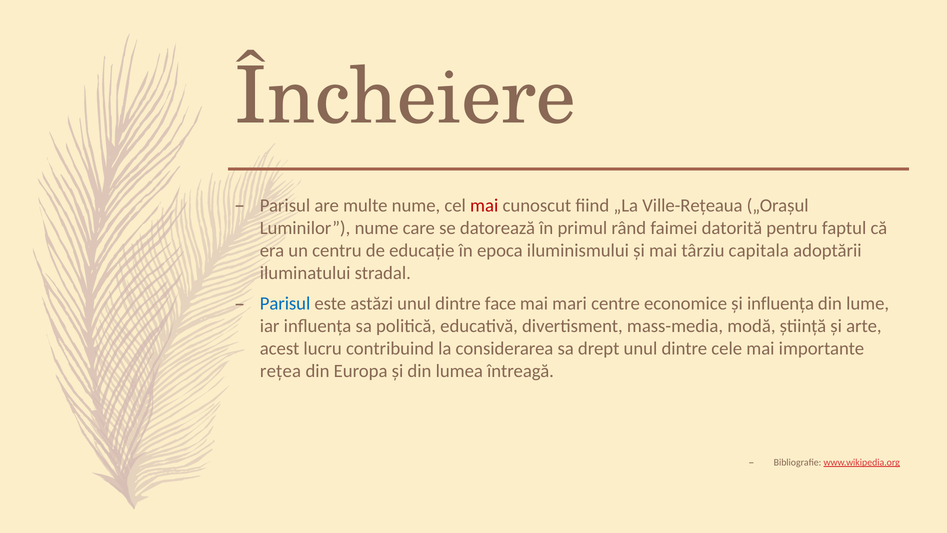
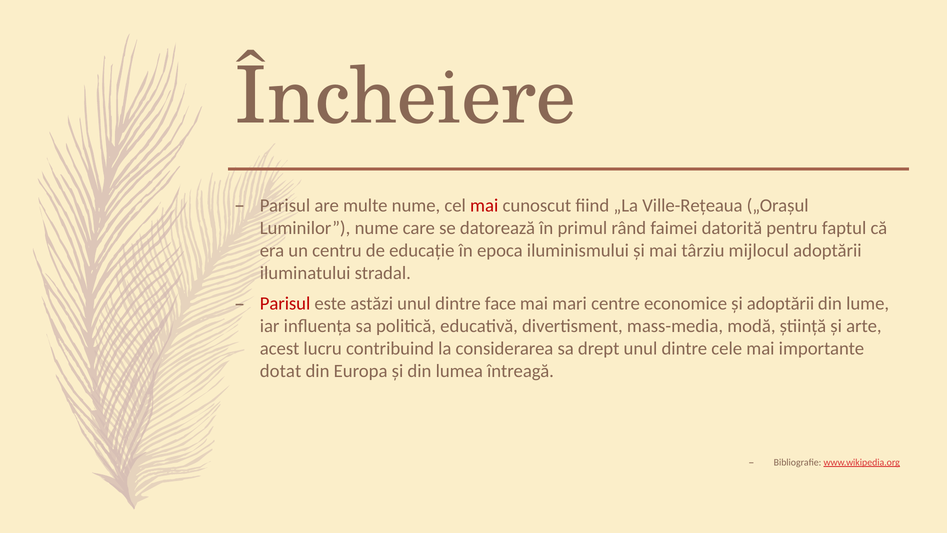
capitala: capitala -> mijlocul
Parisul at (285, 304) colour: blue -> red
și influența: influența -> adoptării
rețea: rețea -> dotat
